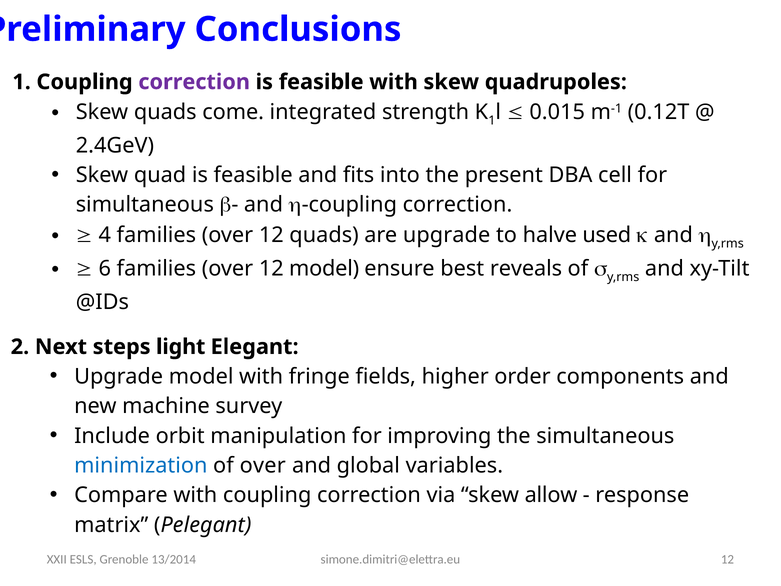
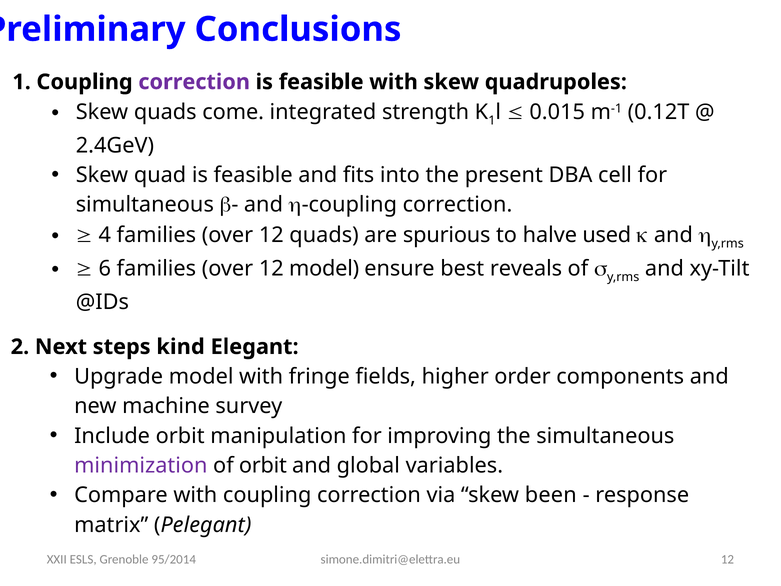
are upgrade: upgrade -> spurious
light: light -> kind
minimization colour: blue -> purple
of over: over -> orbit
allow: allow -> been
13/2014: 13/2014 -> 95/2014
